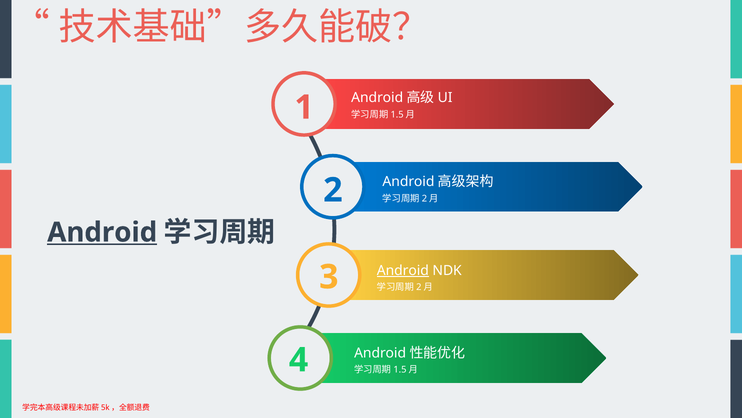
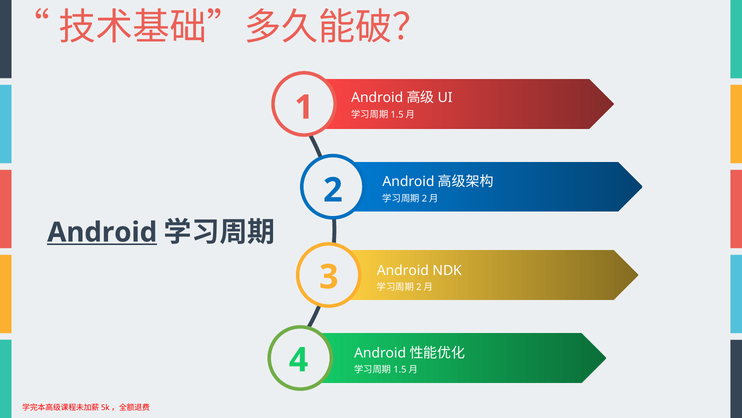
Android at (403, 270) underline: present -> none
